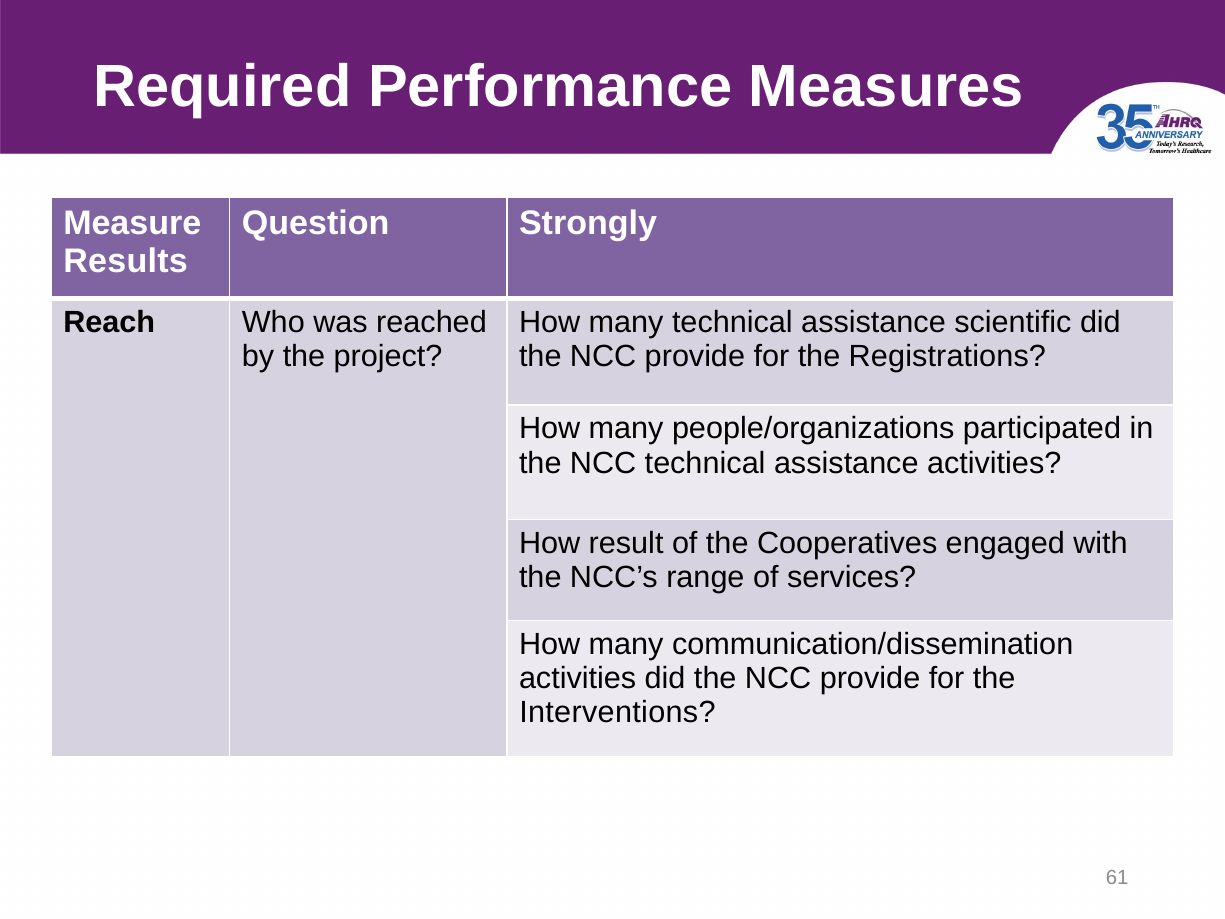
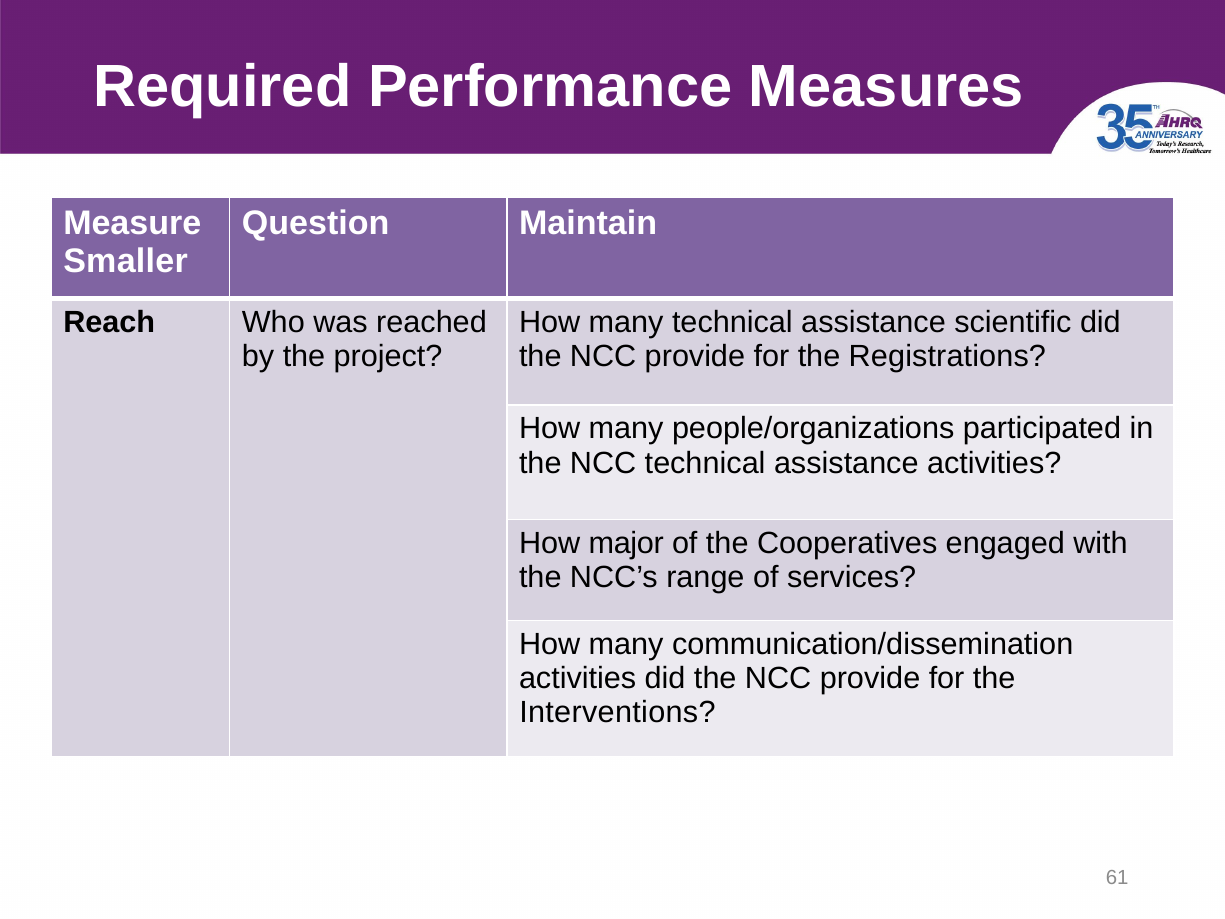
Strongly: Strongly -> Maintain
Results: Results -> Smaller
result: result -> major
